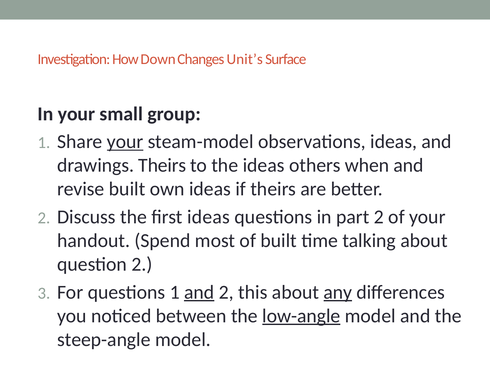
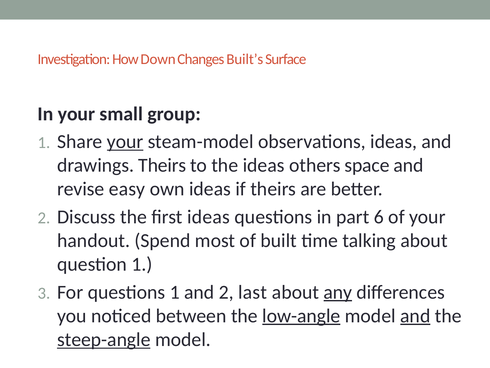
Unit’s: Unit’s -> Built’s
when: when -> space
revise built: built -> easy
part 2: 2 -> 6
question 2: 2 -> 1
and at (199, 292) underline: present -> none
this: this -> last
and at (415, 315) underline: none -> present
steep-angle underline: none -> present
